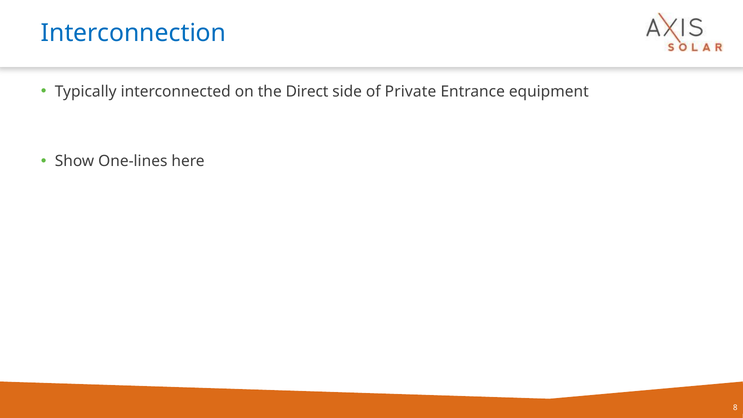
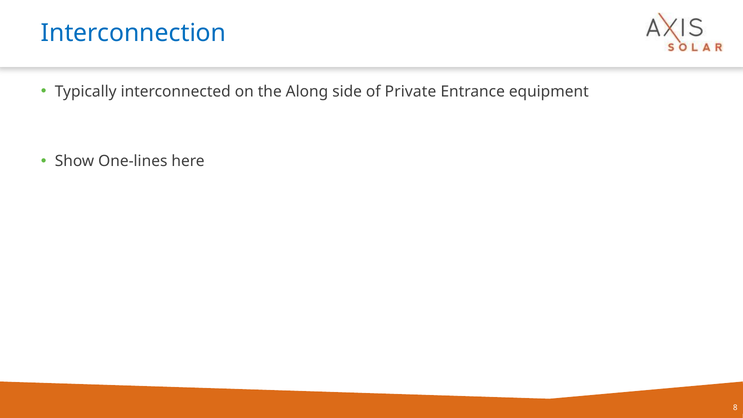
Direct: Direct -> Along
